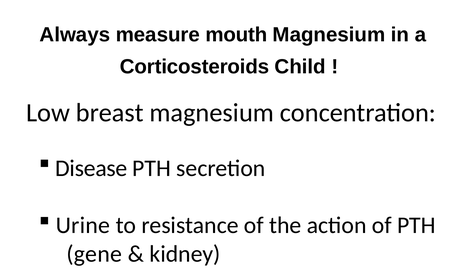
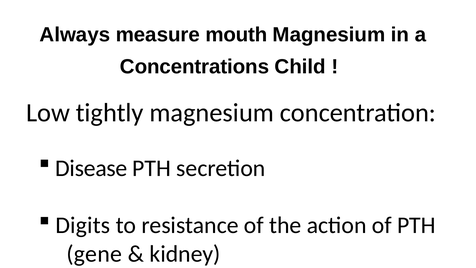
Corticosteroids: Corticosteroids -> Concentrations
breast: breast -> tightly
Urine: Urine -> Digits
